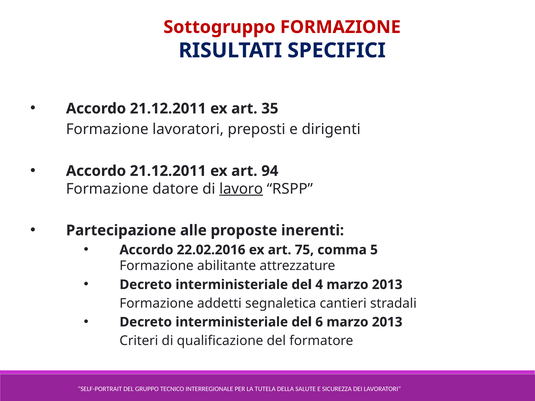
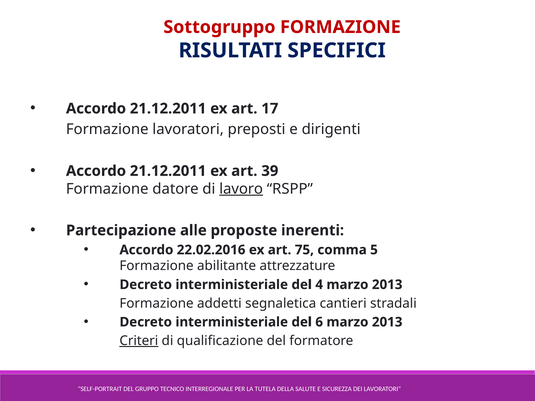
35: 35 -> 17
94: 94 -> 39
Criteri underline: none -> present
